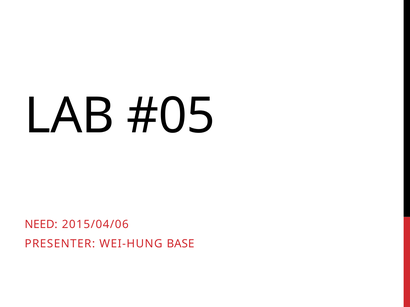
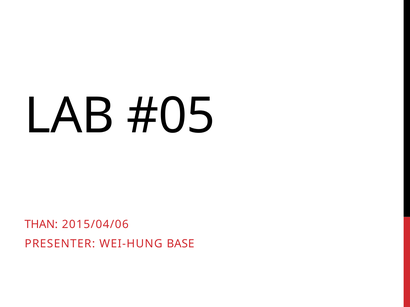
NEED: NEED -> THAN
